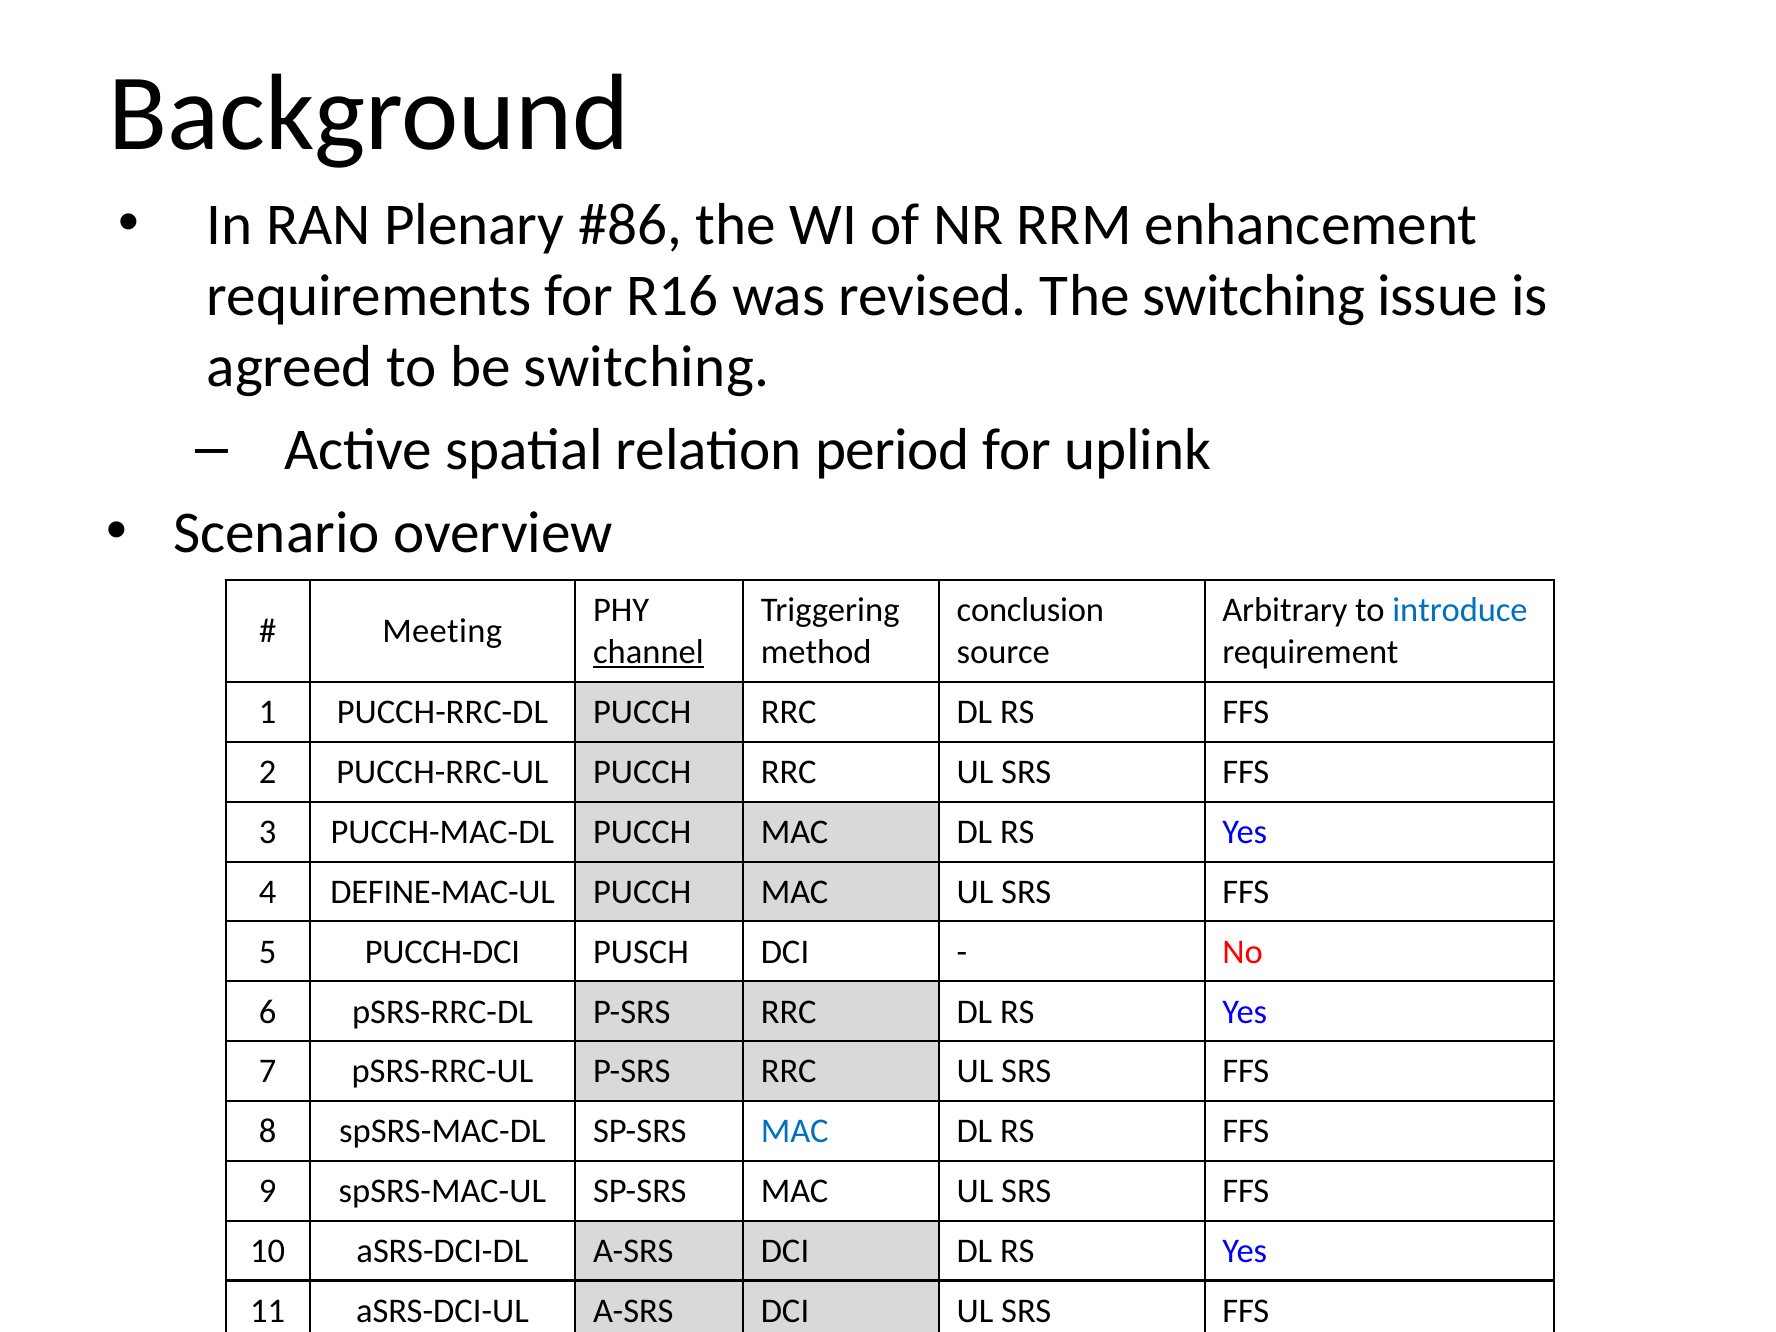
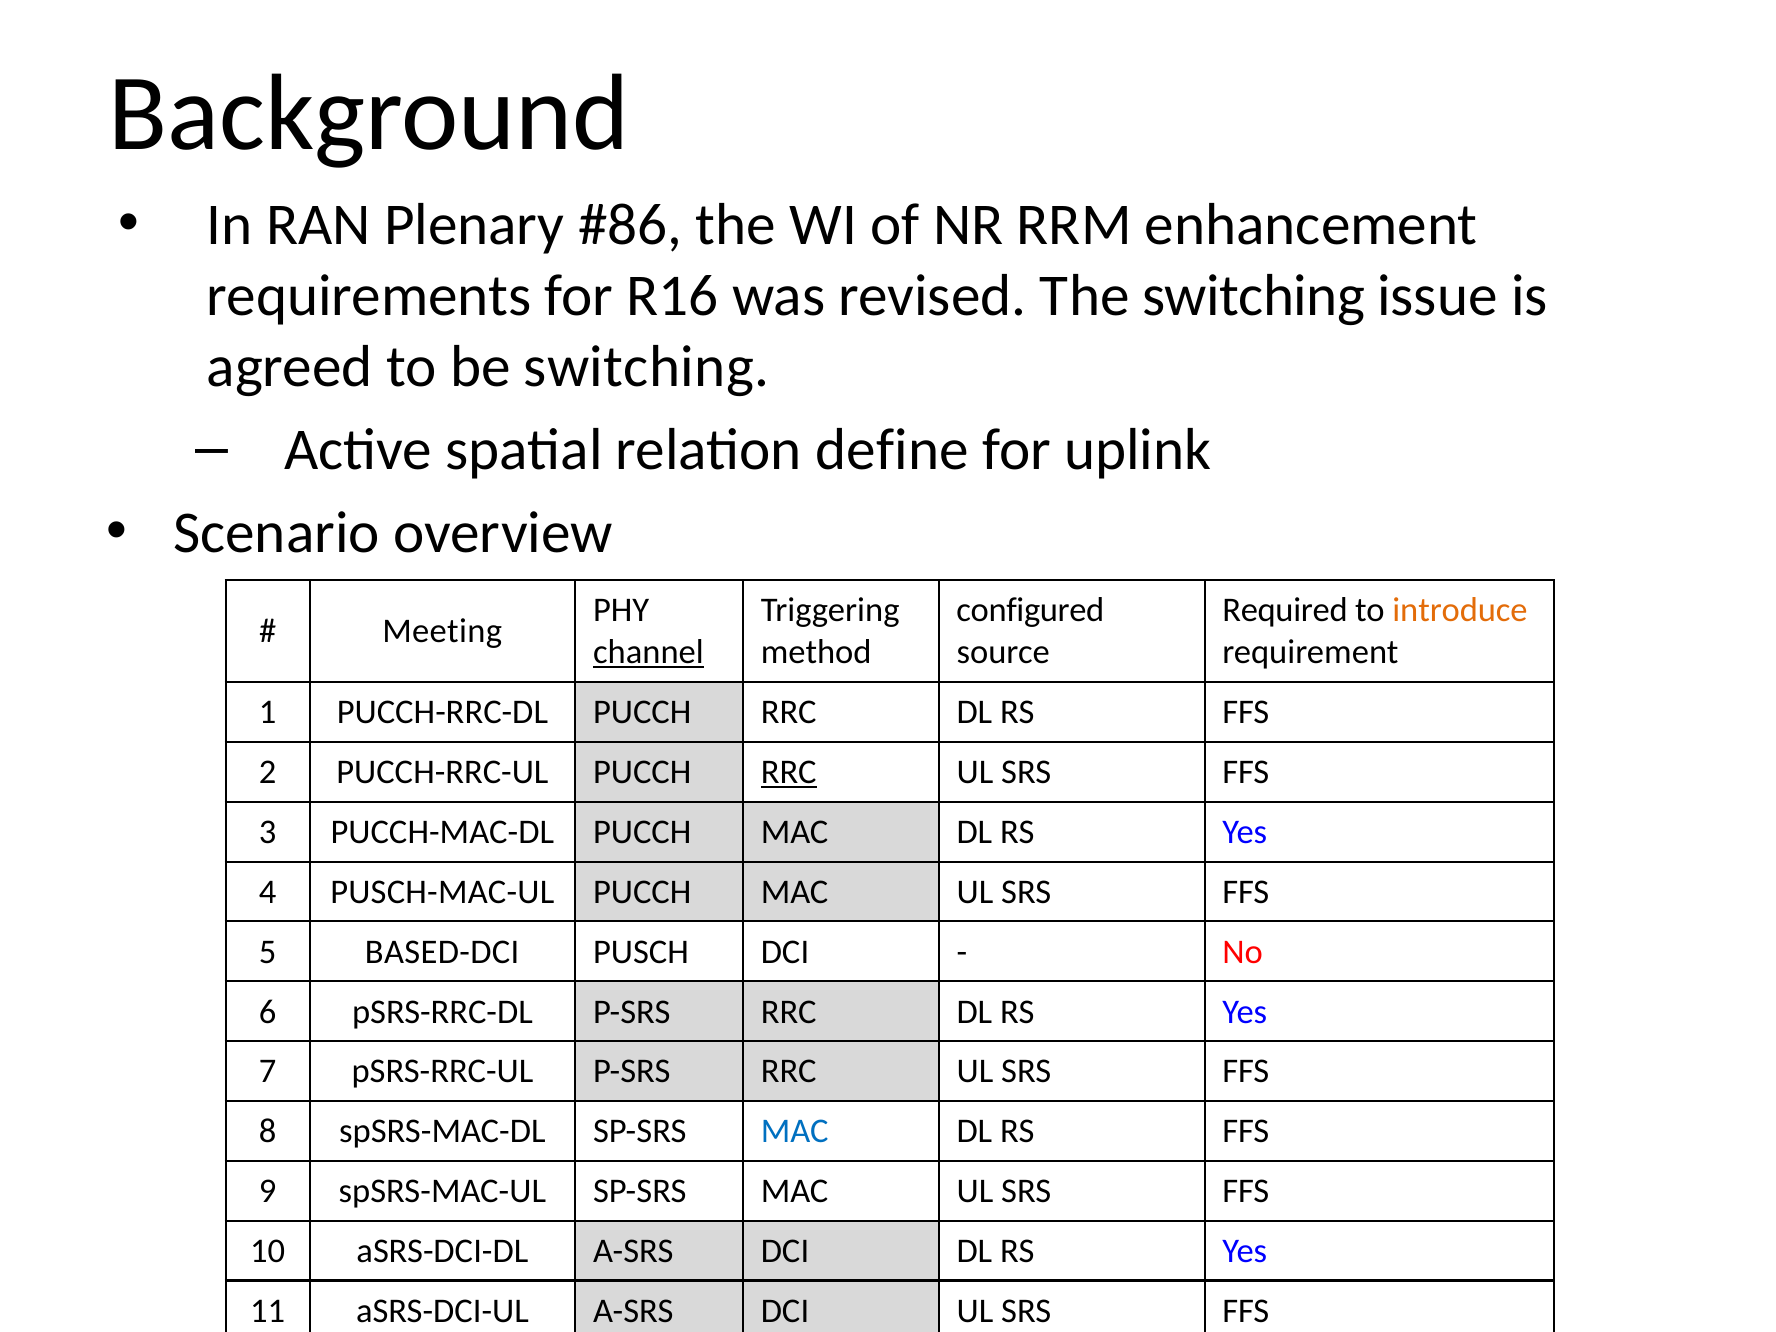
period: period -> define
conclusion: conclusion -> configured
Arbitrary: Arbitrary -> Required
introduce colour: blue -> orange
RRC at (789, 772) underline: none -> present
DEFINE-MAC-UL: DEFINE-MAC-UL -> PUSCH-MAC-UL
PUCCH-DCI: PUCCH-DCI -> BASED-DCI
